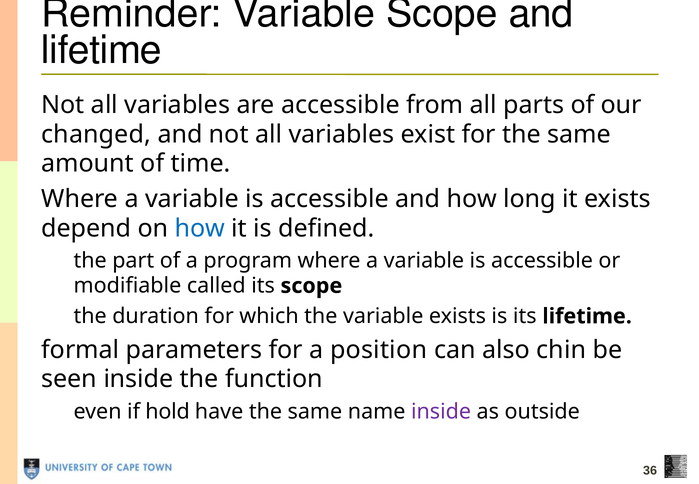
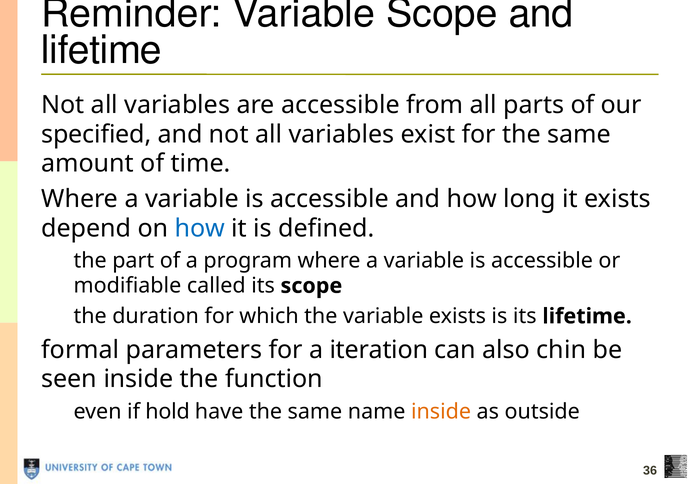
changed: changed -> specified
position: position -> iteration
inside at (441, 411) colour: purple -> orange
